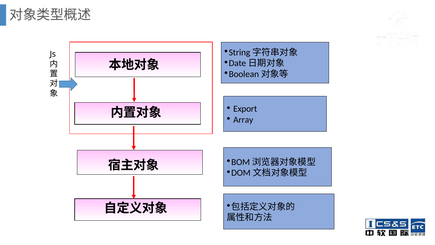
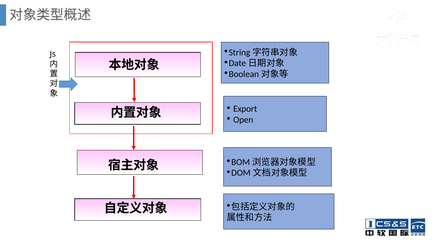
Array: Array -> Open
